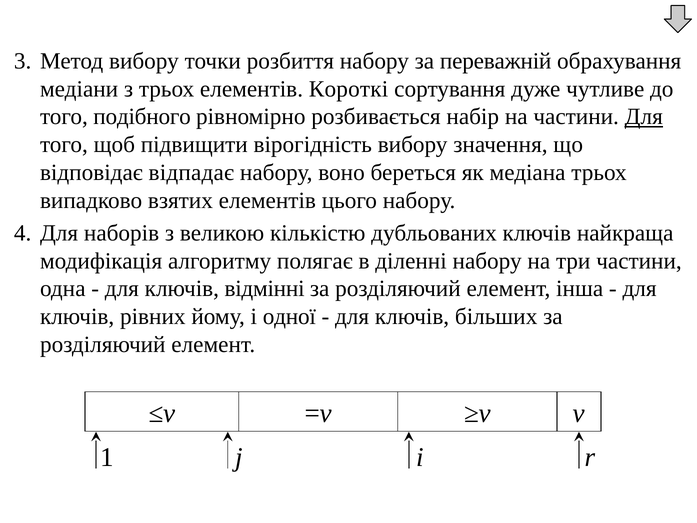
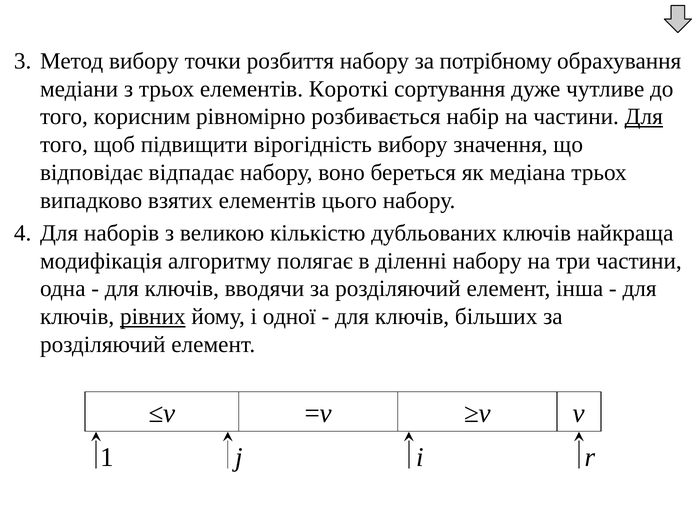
переважній: переважній -> потрібному
подібного: подібного -> корисним
відмінні: відмінні -> вводячи
рівних underline: none -> present
